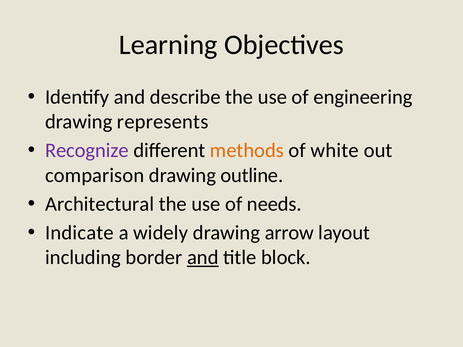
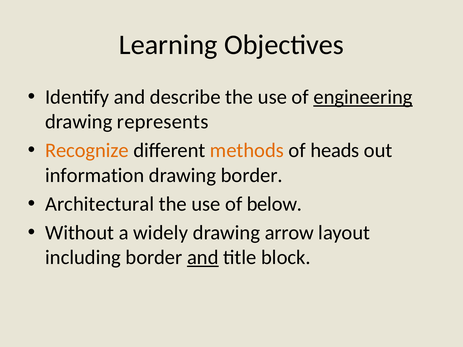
engineering underline: none -> present
Recognize colour: purple -> orange
white: white -> heads
comparison: comparison -> information
drawing outline: outline -> border
needs: needs -> below
Indicate: Indicate -> Without
